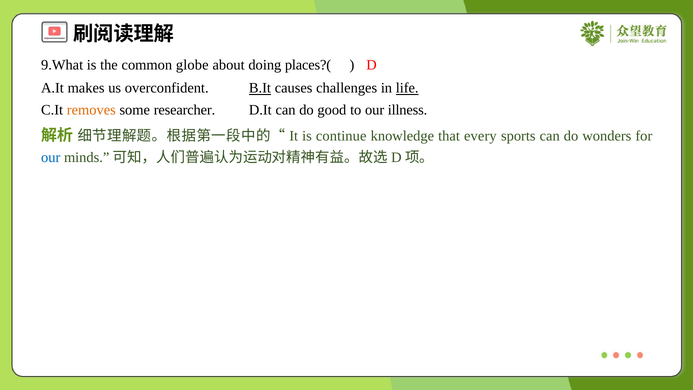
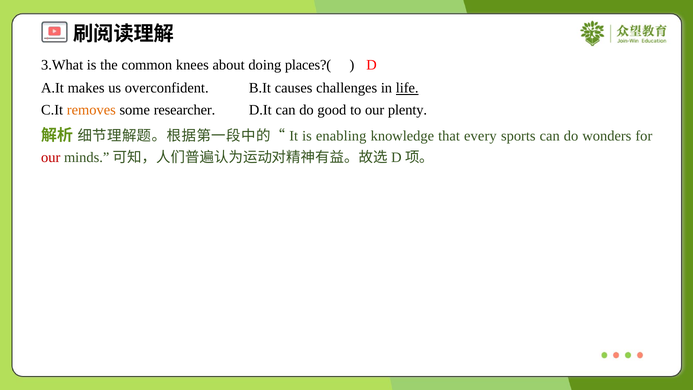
9.What: 9.What -> 3.What
globe: globe -> knees
B.It underline: present -> none
illness: illness -> plenty
continue: continue -> enabling
our at (51, 158) colour: blue -> red
